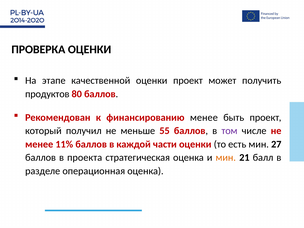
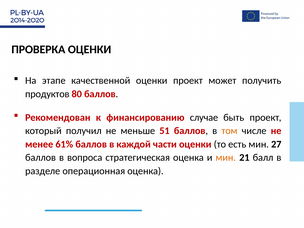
финансированию менее: менее -> случае
55: 55 -> 51
том colour: purple -> orange
11%: 11% -> 61%
проекта: проекта -> вопроса
